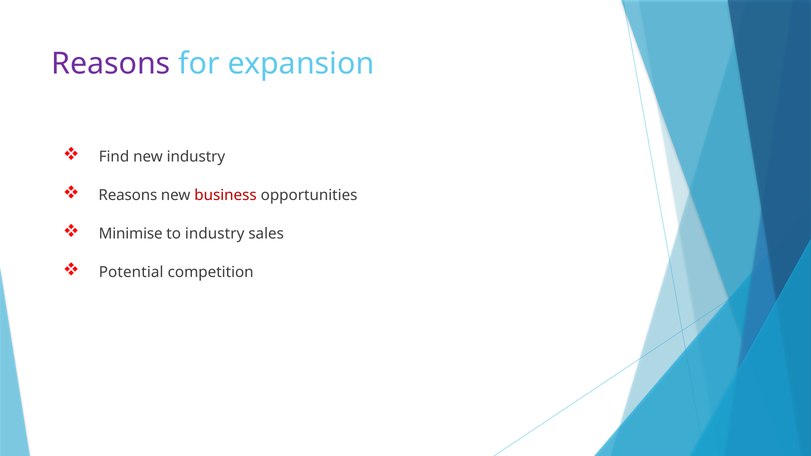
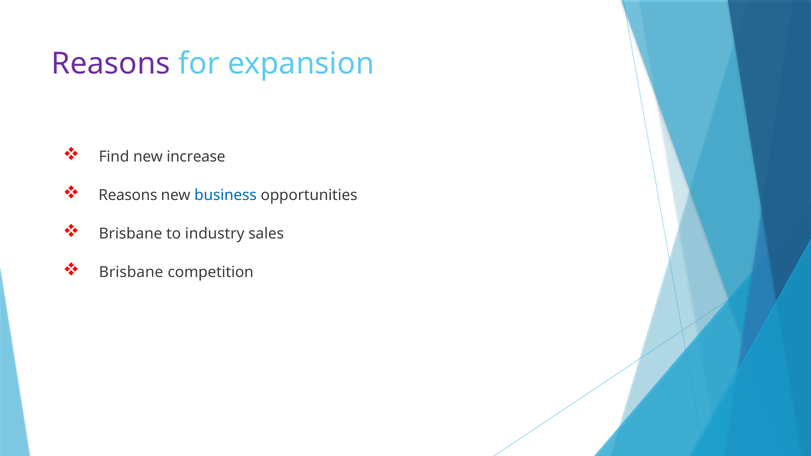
new industry: industry -> increase
business colour: red -> blue
Minimise at (131, 234): Minimise -> Brisbane
Potential at (131, 272): Potential -> Brisbane
